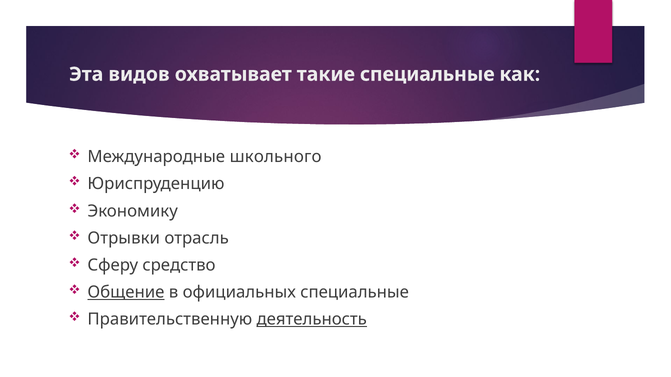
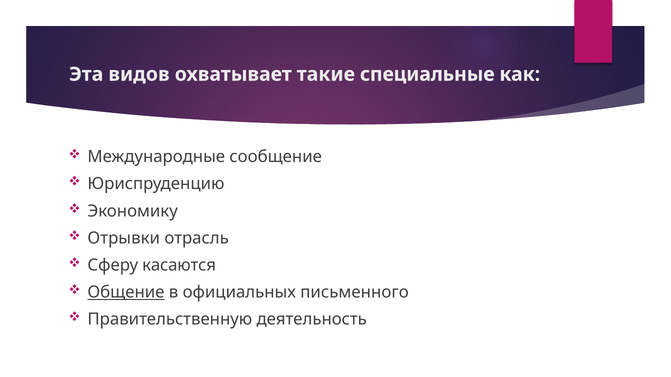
школьного: школьного -> сообщение
средство: средство -> касаются
официальных специальные: специальные -> письменного
деятельность underline: present -> none
